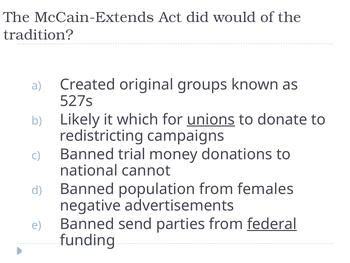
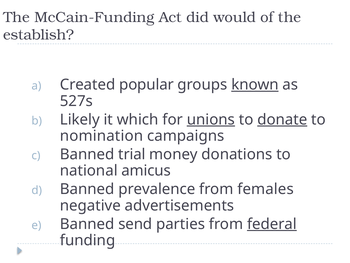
McCain-Extends: McCain-Extends -> McCain-Funding
tradition: tradition -> establish
original: original -> popular
known underline: none -> present
donate underline: none -> present
redistricting: redistricting -> nomination
cannot: cannot -> amicus
population: population -> prevalence
